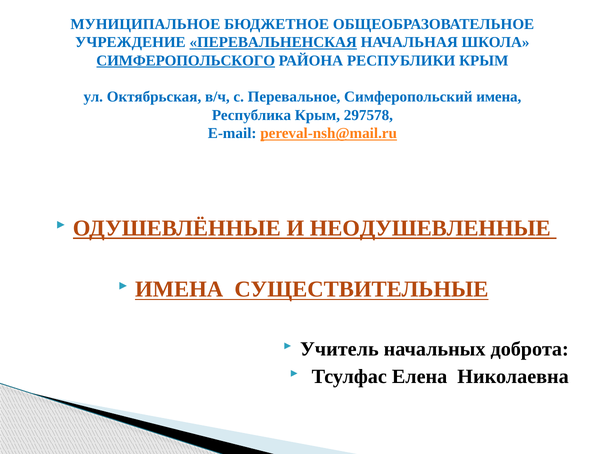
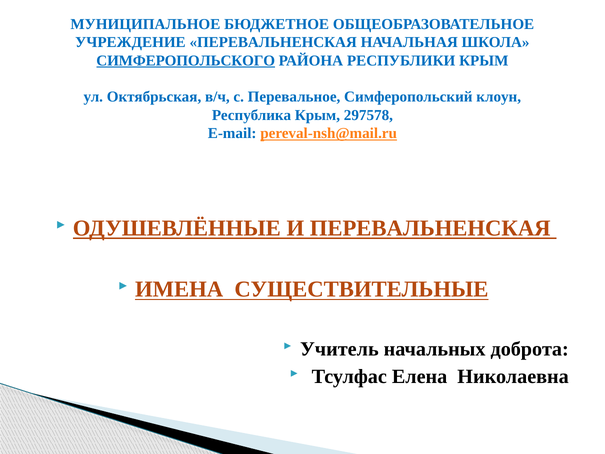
ПЕРЕВАЛЬНЕНСКАЯ at (273, 42) underline: present -> none
Симферопольский имена: имена -> клоун
И НЕОДУШЕВЛЕННЫЕ: НЕОДУШЕВЛЕННЫЕ -> ПЕРЕВАЛЬНЕНСКАЯ
